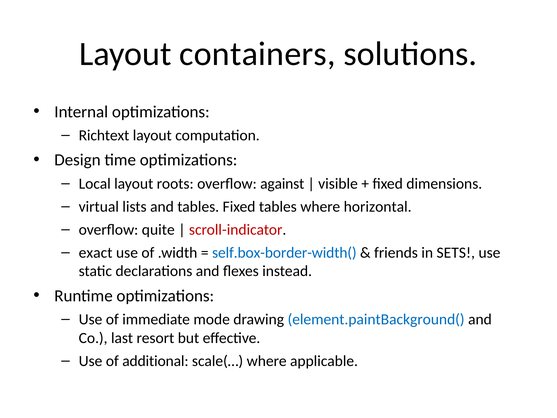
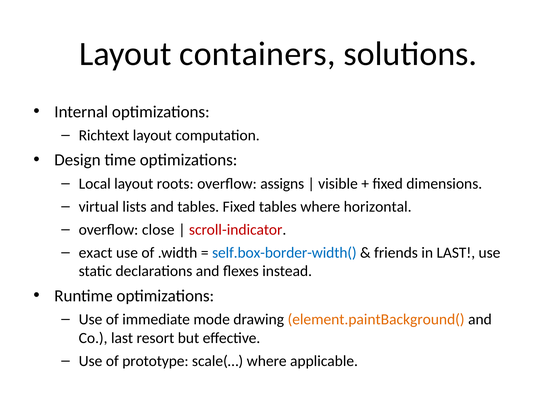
against: against -> assigns
quite: quite -> close
in SETS: SETS -> LAST
element.paintBackground( colour: blue -> orange
additional: additional -> prototype
